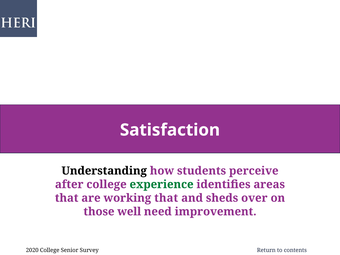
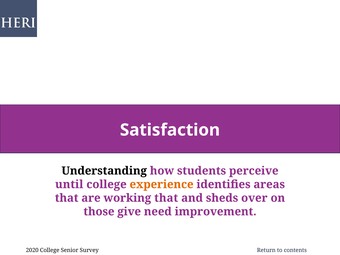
after: after -> until
experience colour: green -> orange
well: well -> give
